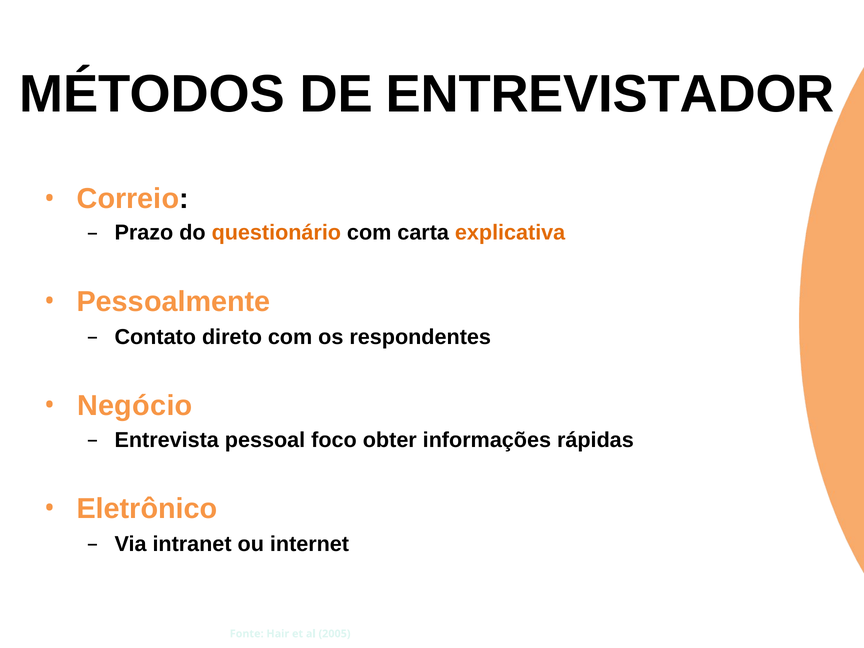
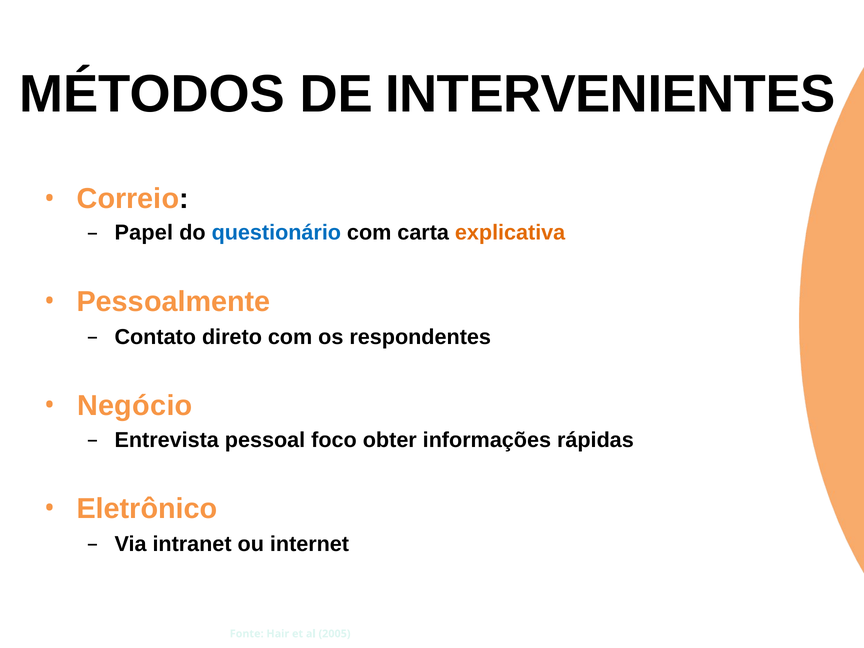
ENTREVISTADOR: ENTREVISTADOR -> INTERVENIENTES
Prazo: Prazo -> Papel
questionário colour: orange -> blue
